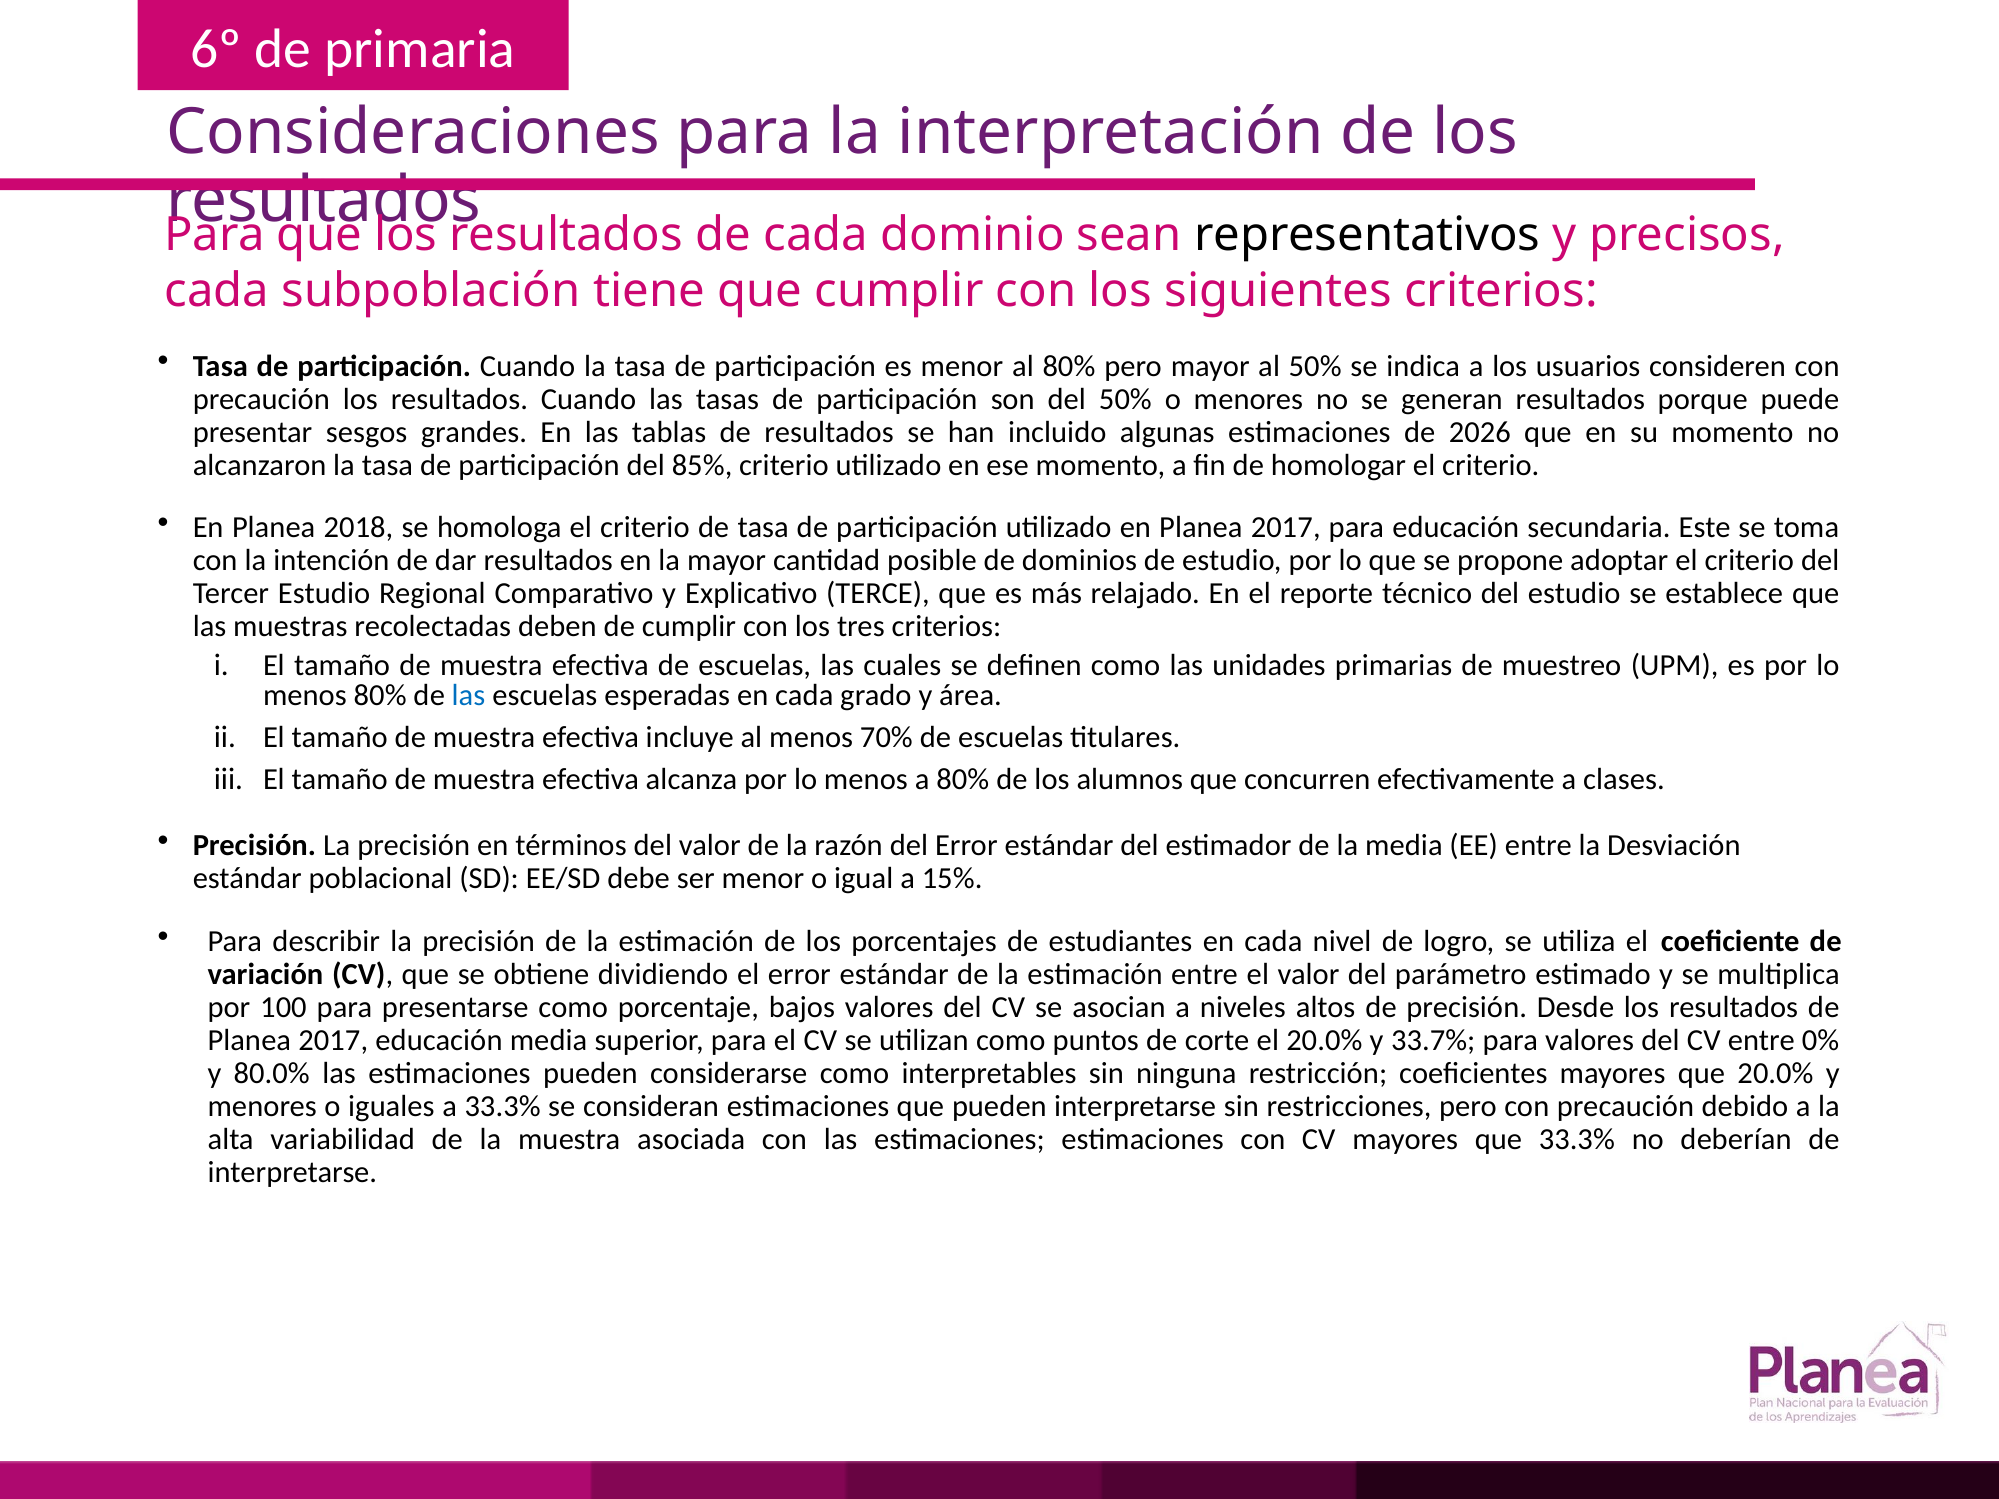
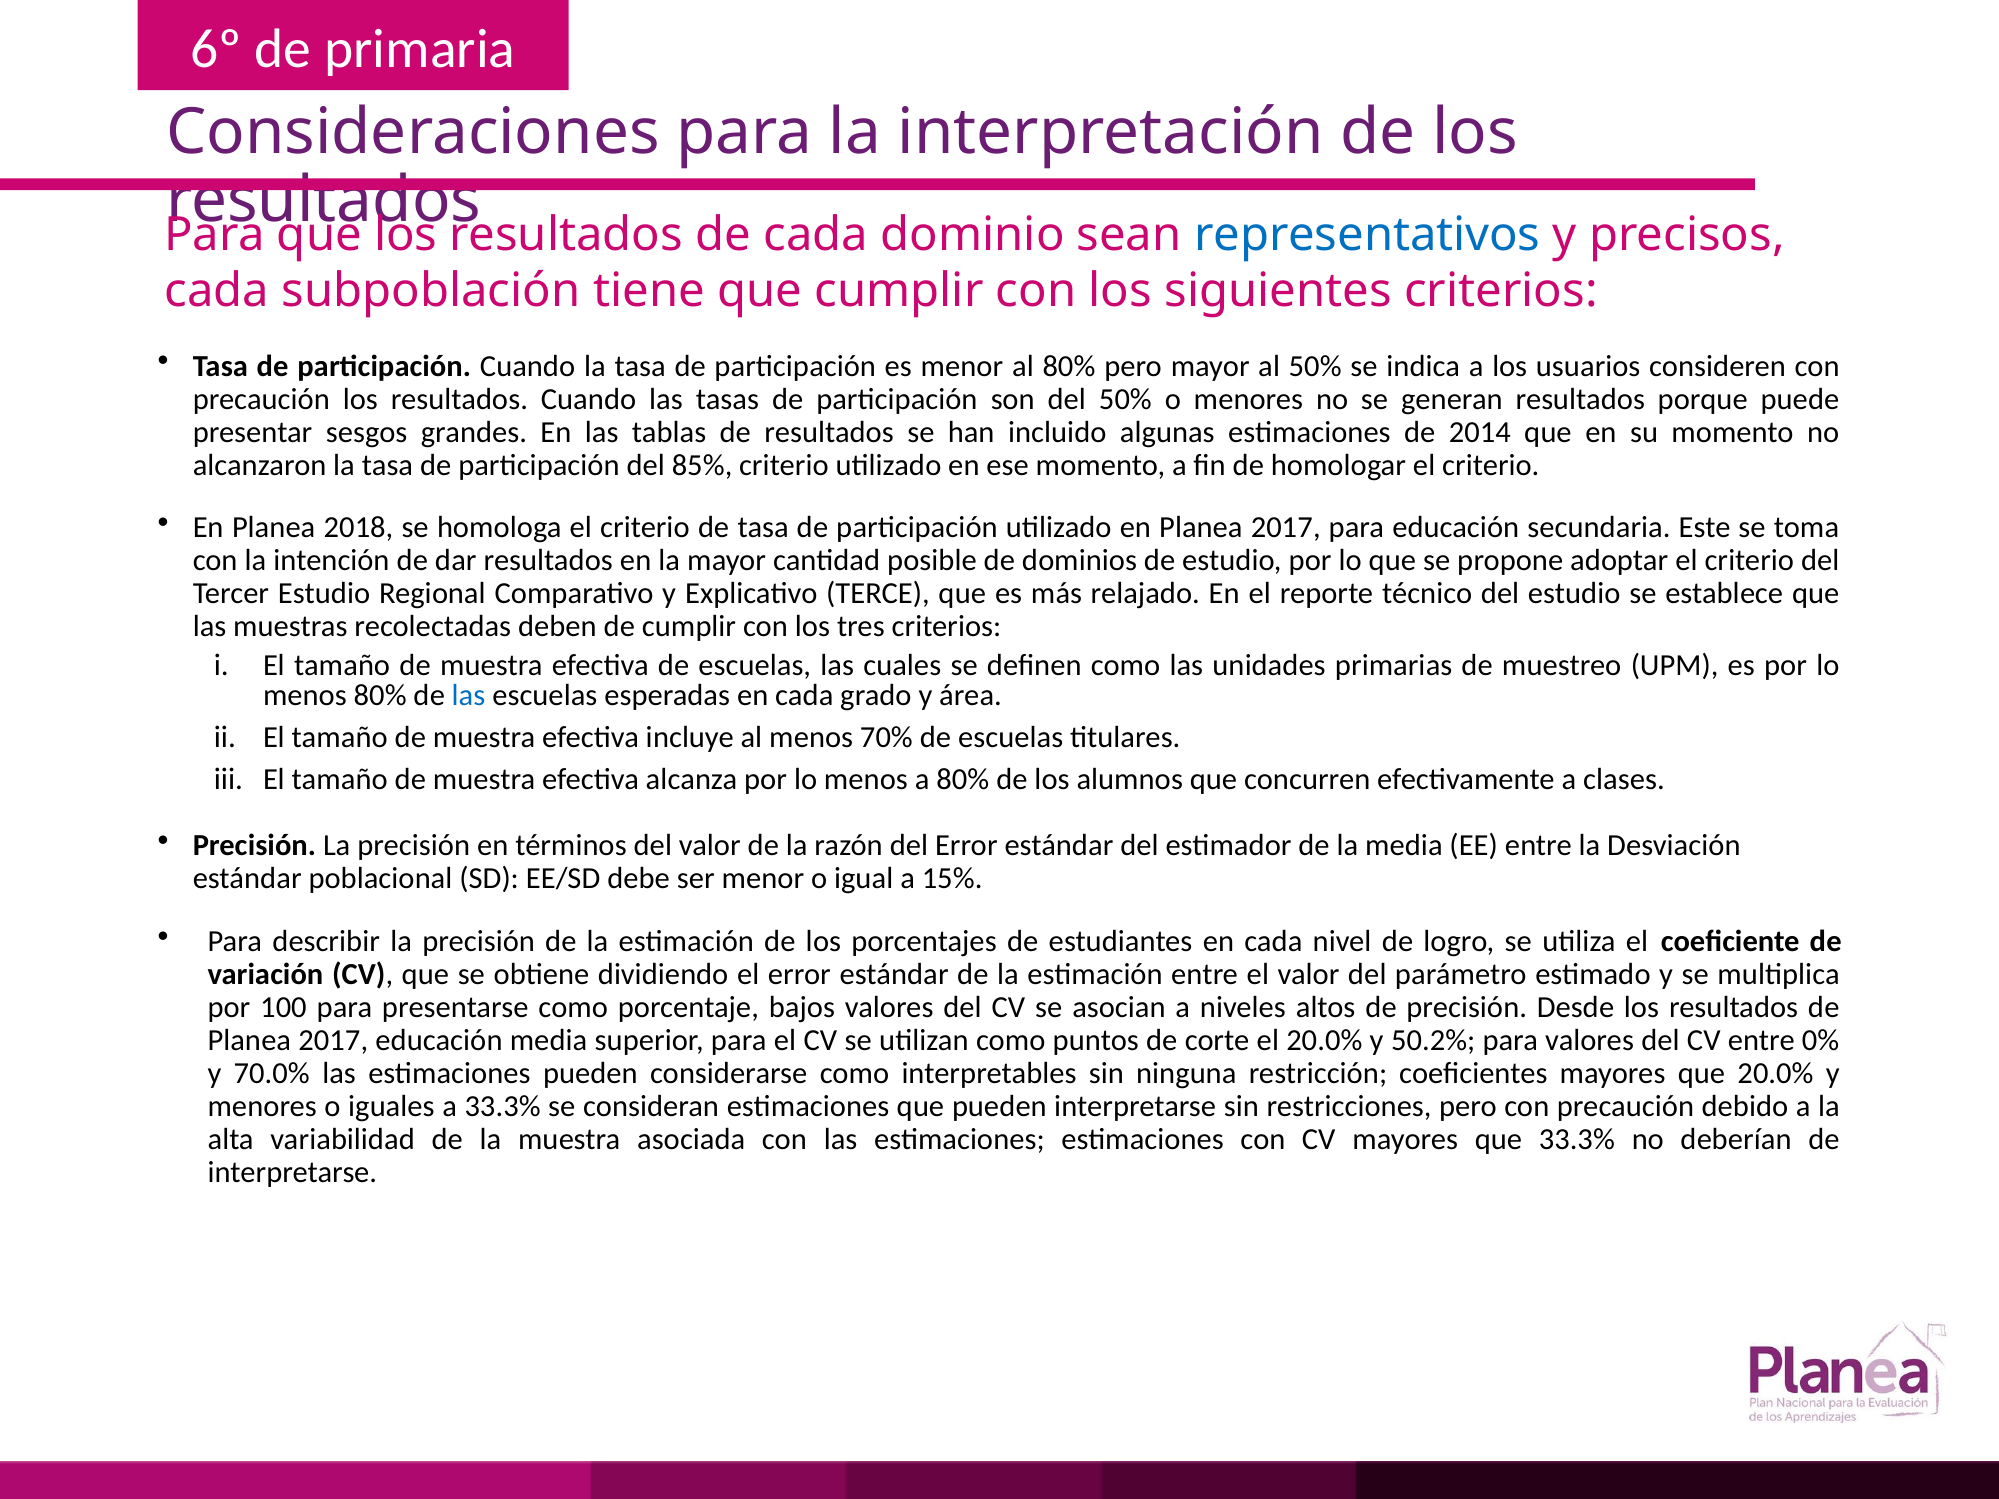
representativos colour: black -> blue
2026: 2026 -> 2014
33.7%: 33.7% -> 50.2%
80.0%: 80.0% -> 70.0%
